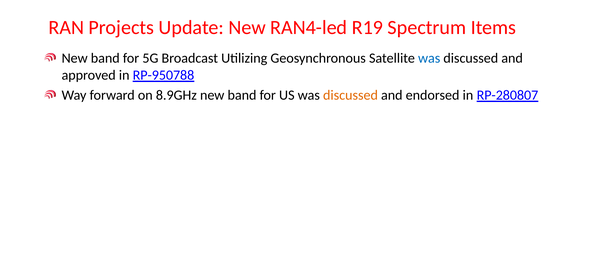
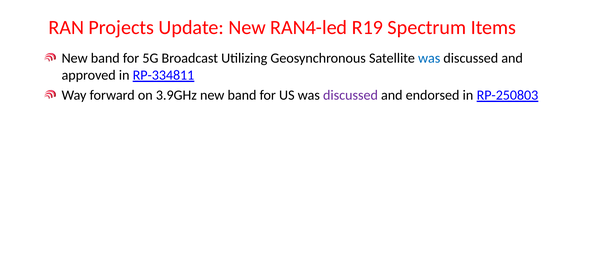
RP-950788: RP-950788 -> RP-334811
8.9GHz: 8.9GHz -> 3.9GHz
discussed at (350, 95) colour: orange -> purple
RP-280807: RP-280807 -> RP-250803
